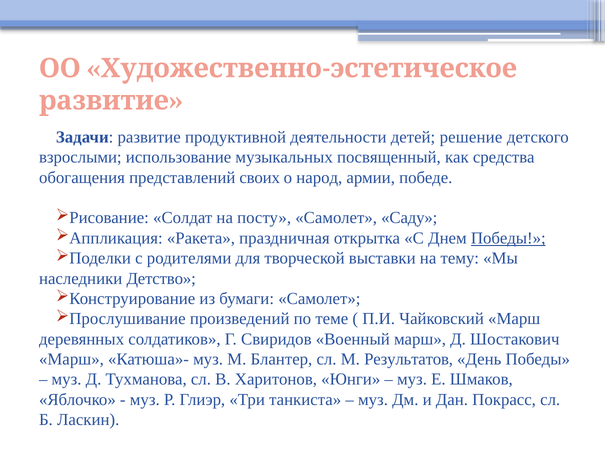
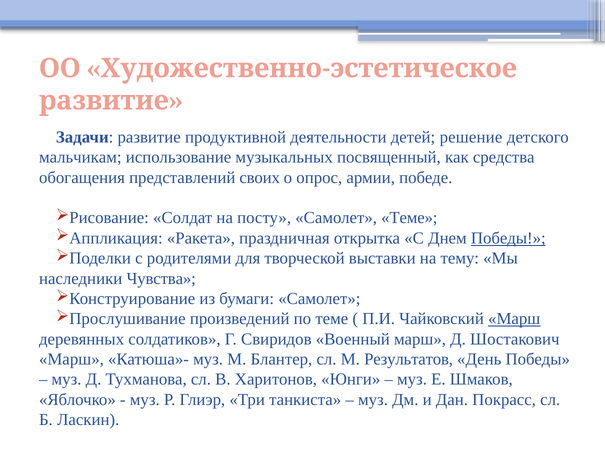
взрослыми: взрослыми -> мальчикам
народ: народ -> опрос
Самолет Саду: Саду -> Теме
Детство: Детство -> Чувства
Марш at (514, 319) underline: none -> present
